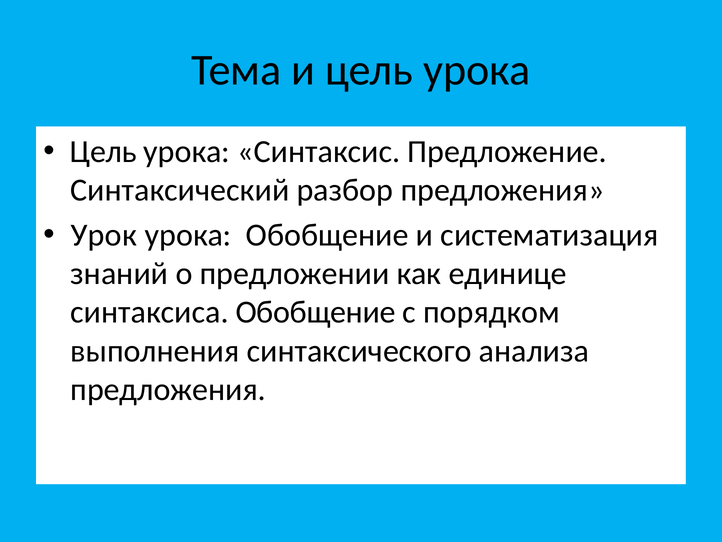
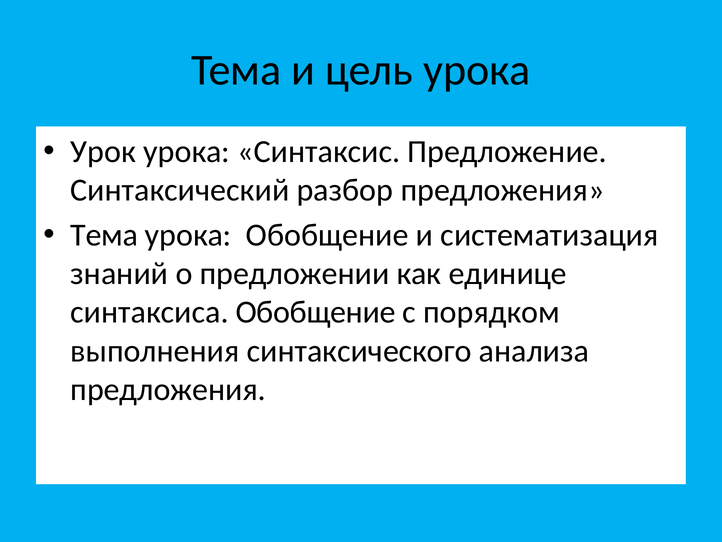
Цель at (103, 151): Цель -> Урок
Урок at (104, 235): Урок -> Тема
